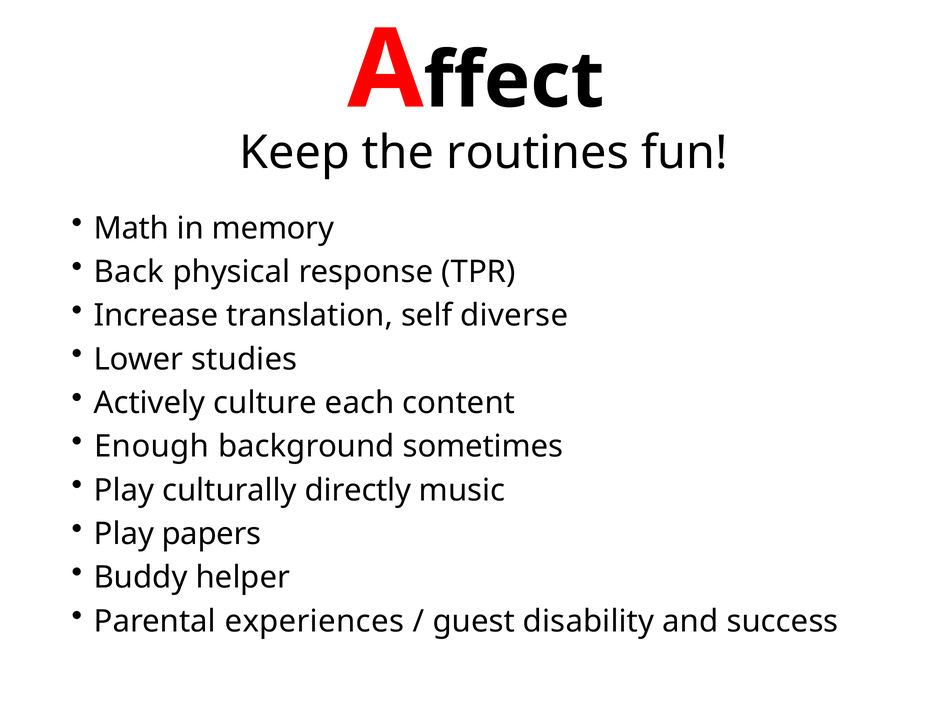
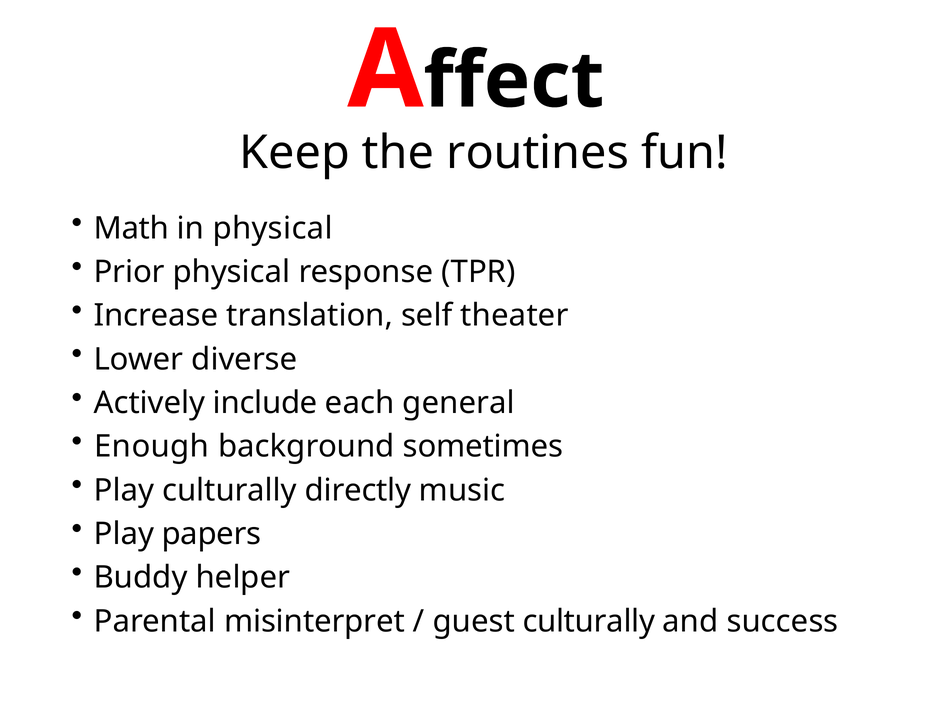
in memory: memory -> physical
Back: Back -> Prior
diverse: diverse -> theater
studies: studies -> diverse
culture: culture -> include
content: content -> general
experiences: experiences -> misinterpret
guest disability: disability -> culturally
